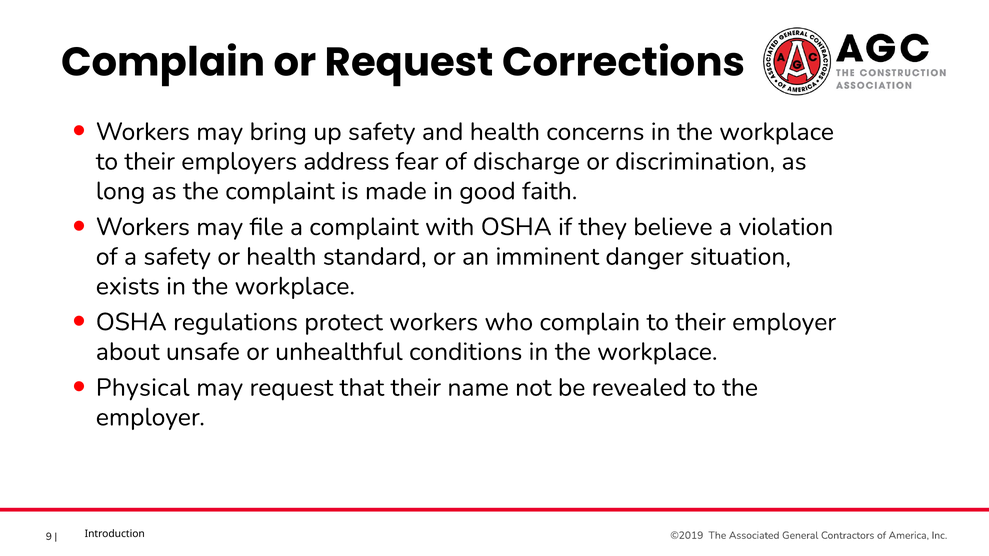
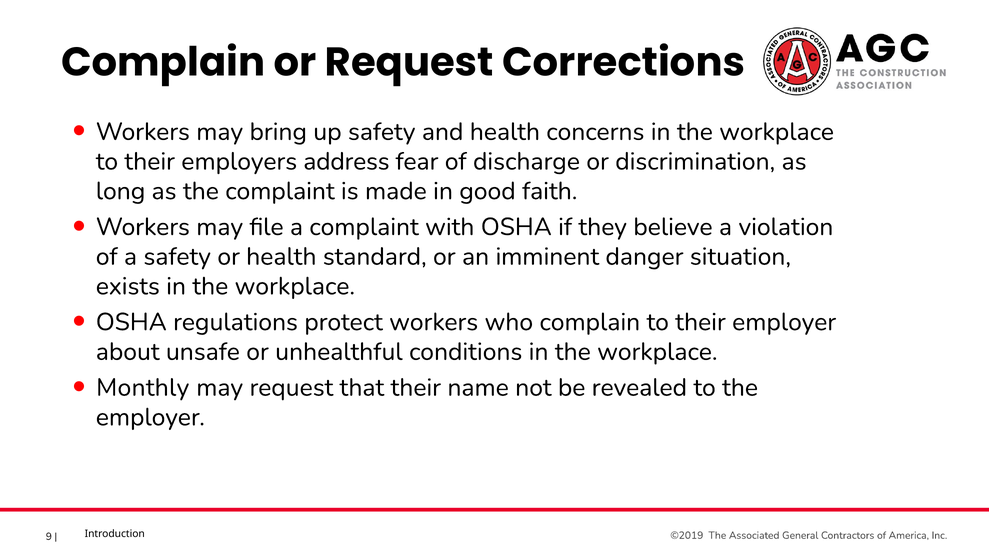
Physical: Physical -> Monthly
